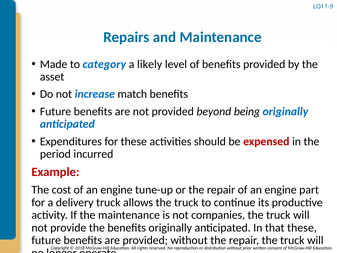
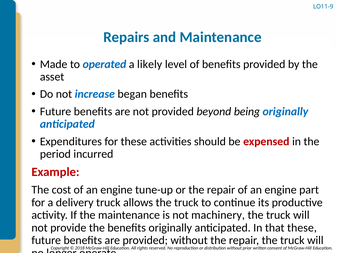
category: category -> operated
match: match -> began
companies: companies -> machinery
